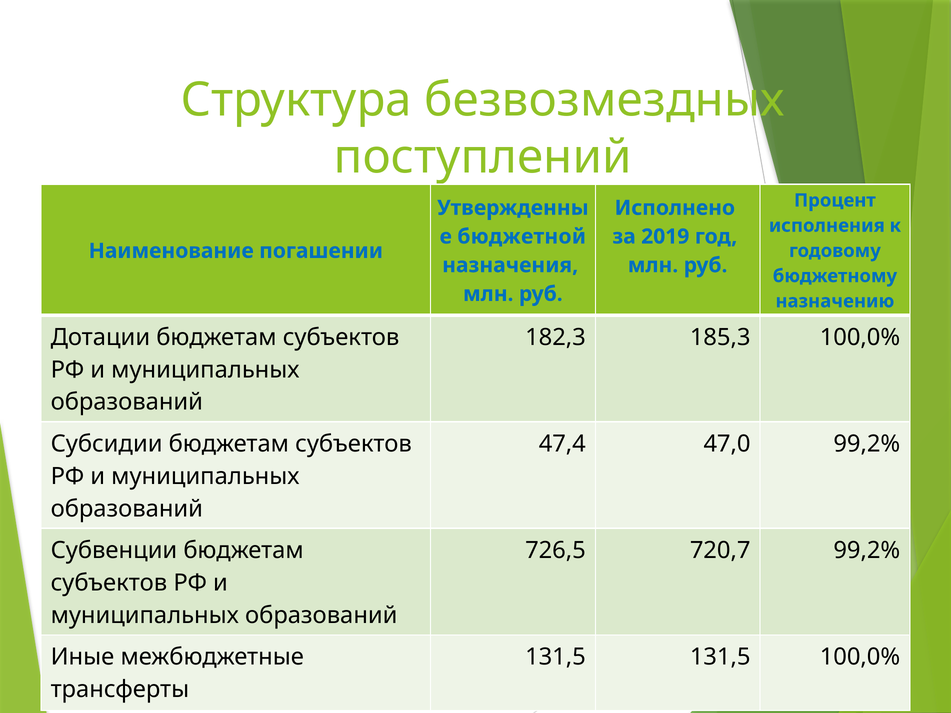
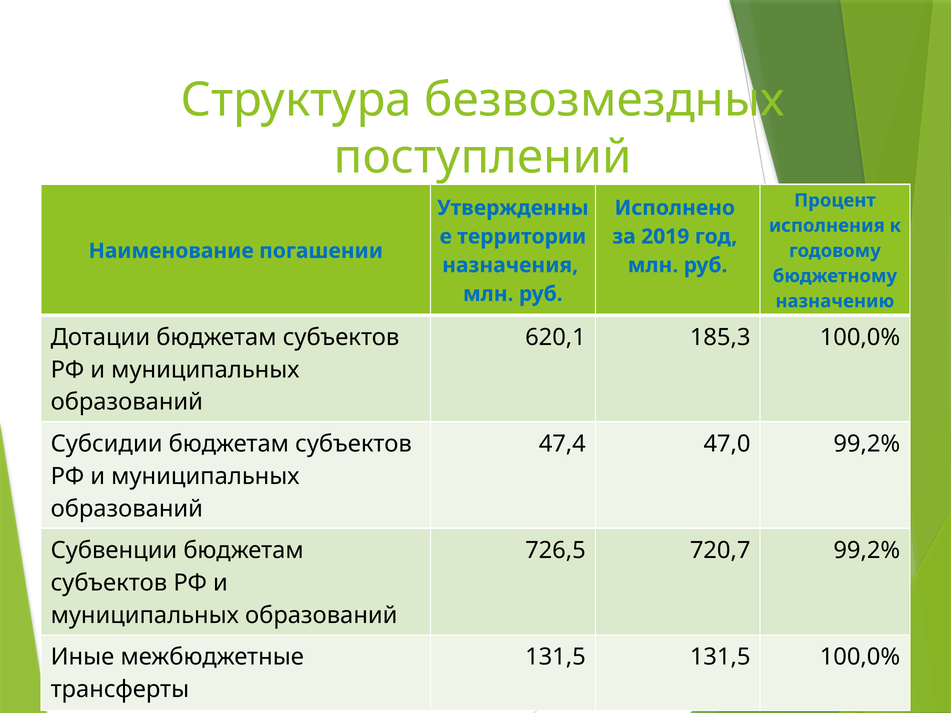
бюджетной: бюджетной -> территории
182,3: 182,3 -> 620,1
